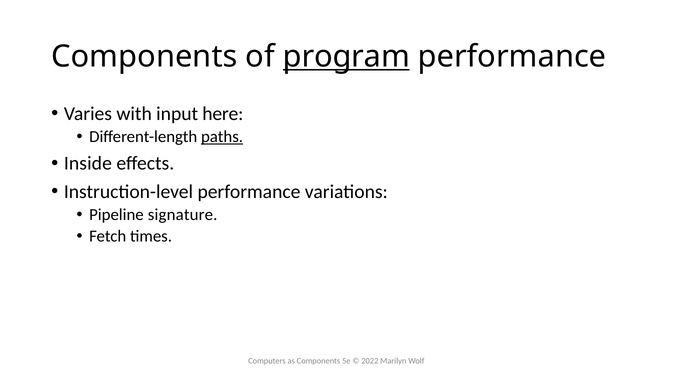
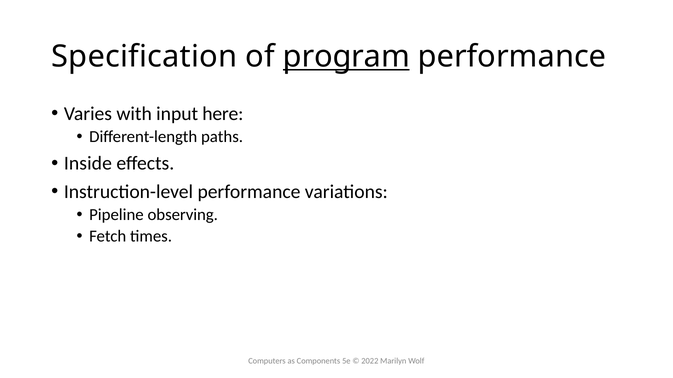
Components at (144, 57): Components -> Specification
paths underline: present -> none
signature: signature -> observing
